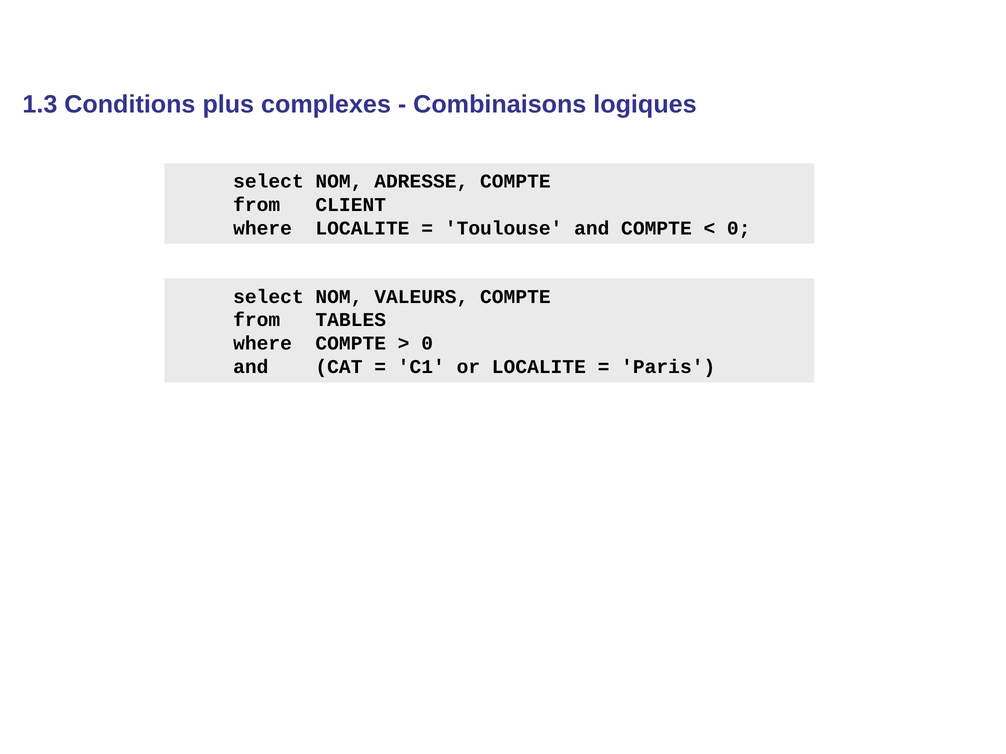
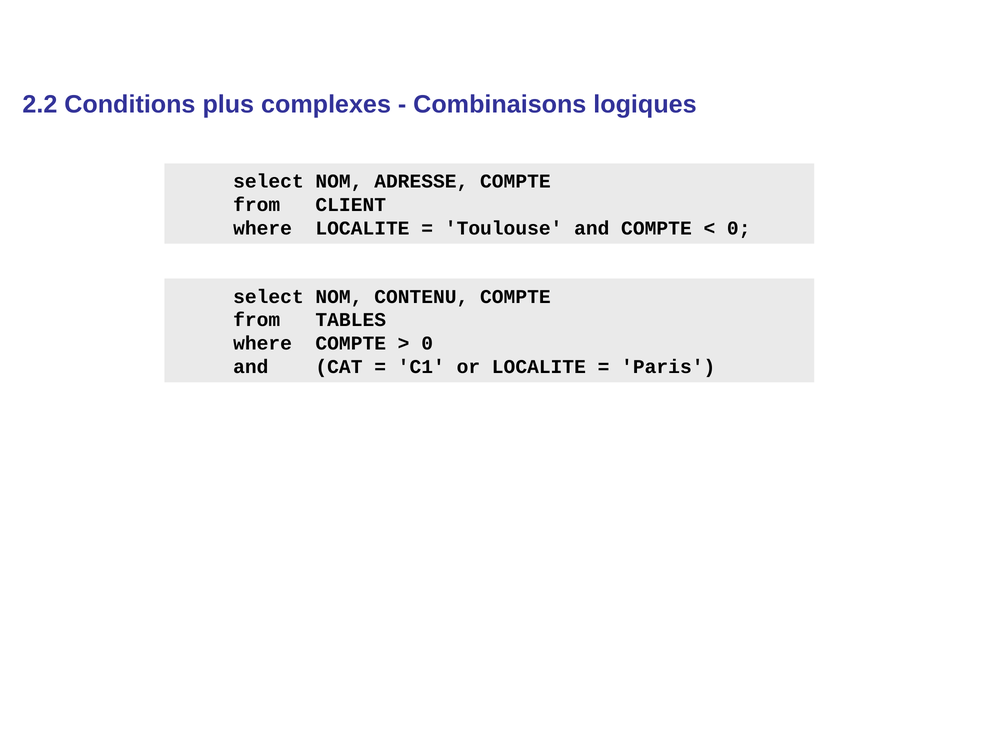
1.3: 1.3 -> 2.2
VALEURS: VALEURS -> CONTENU
